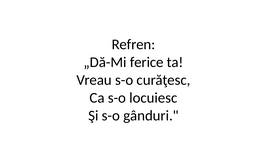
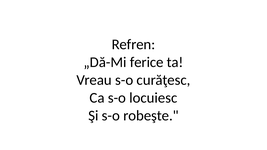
gânduri: gânduri -> robeşte
